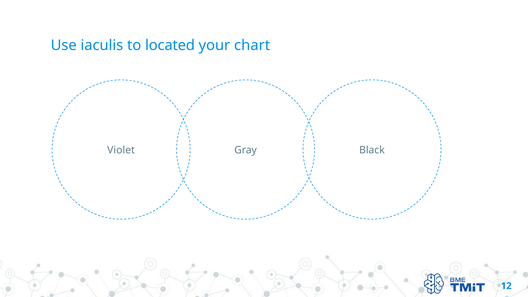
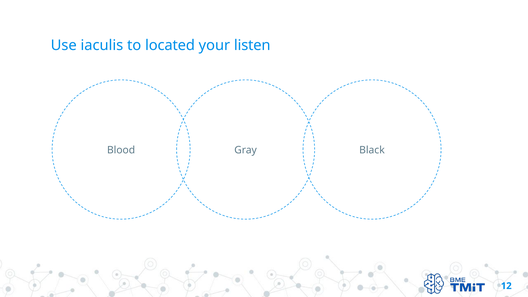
chart: chart -> listen
Violet: Violet -> Blood
